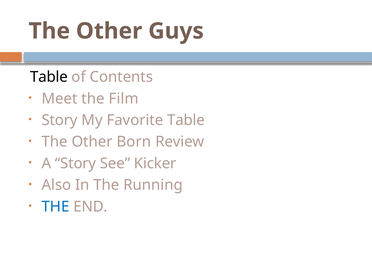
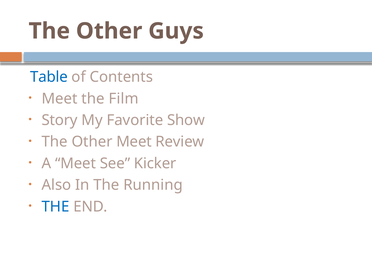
Table at (49, 77) colour: black -> blue
Favorite Table: Table -> Show
Other Born: Born -> Meet
A Story: Story -> Meet
